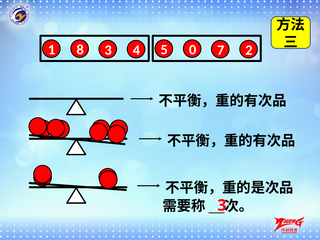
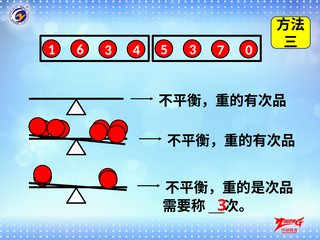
8: 8 -> 6
5 0: 0 -> 3
2: 2 -> 0
